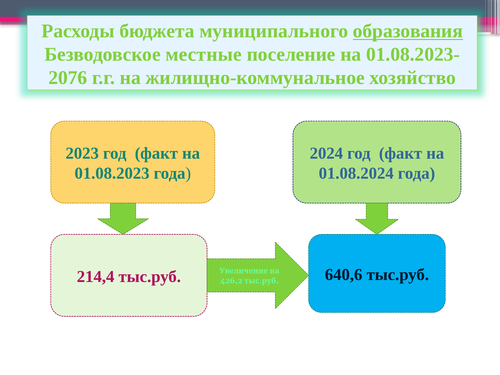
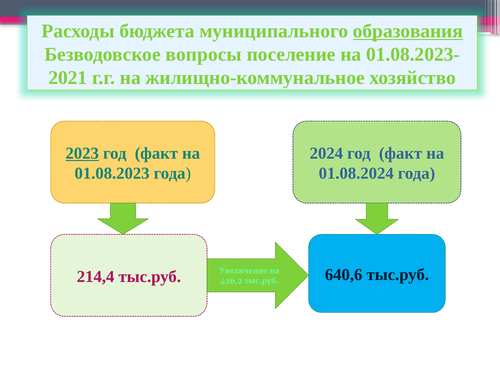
местные: местные -> вопросы
2076: 2076 -> 2021
2023 underline: none -> present
